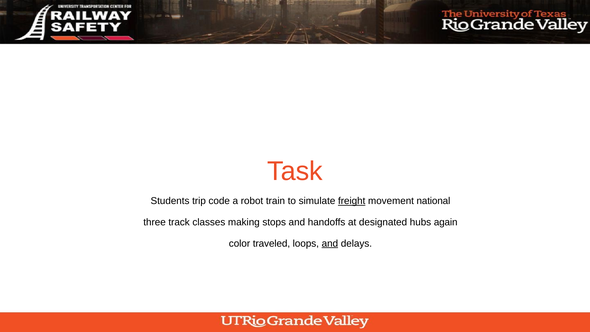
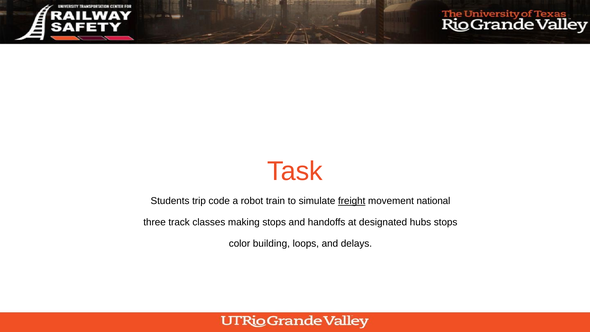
hubs again: again -> stops
traveled: traveled -> building
and at (330, 243) underline: present -> none
